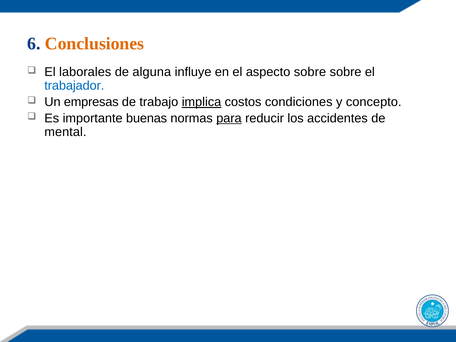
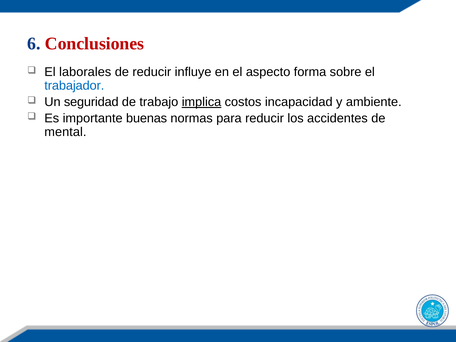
Conclusiones colour: orange -> red
de alguna: alguna -> reducir
aspecto sobre: sobre -> forma
empresas: empresas -> seguridad
condiciones: condiciones -> incapacidad
concepto: concepto -> ambiente
para underline: present -> none
